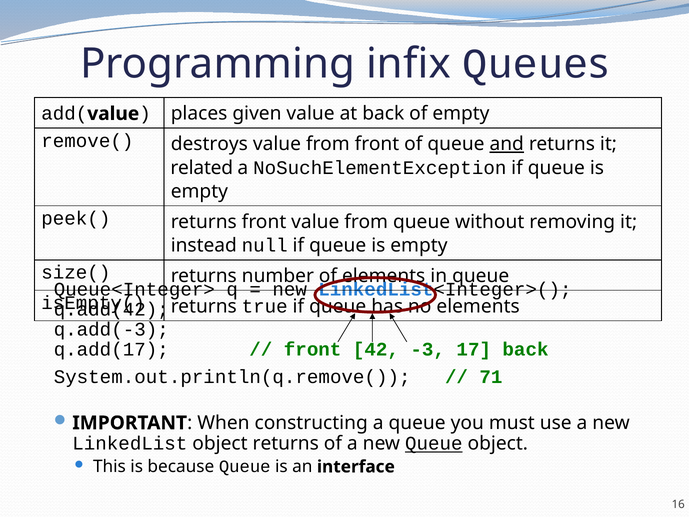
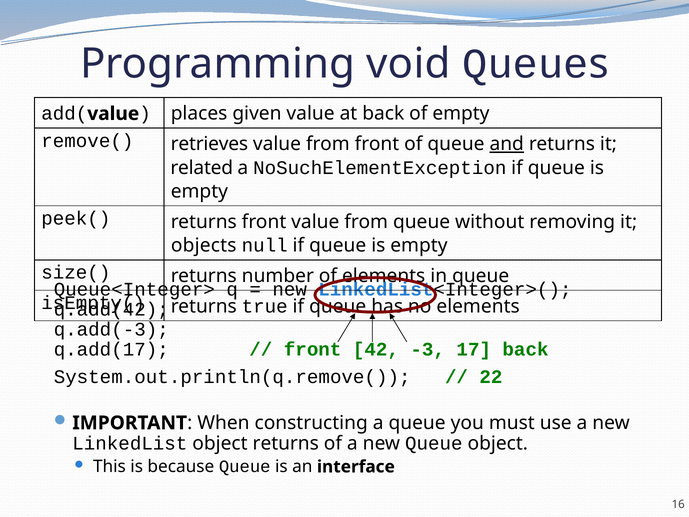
infix: infix -> void
destroys: destroys -> retrieves
instead: instead -> objects
71: 71 -> 22
Queue at (434, 443) underline: present -> none
